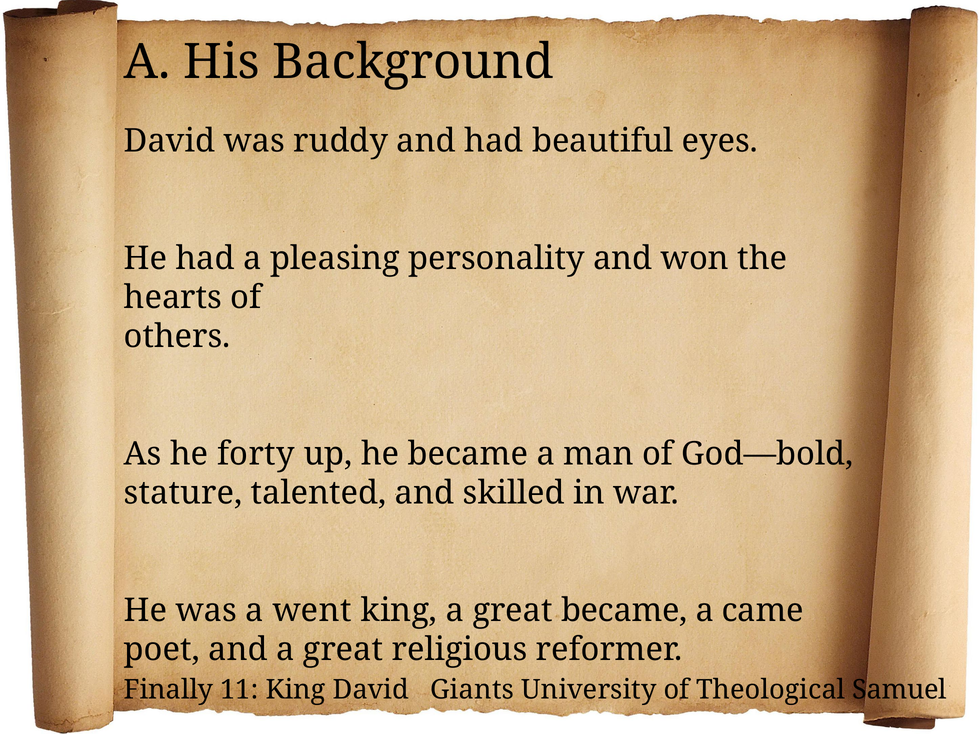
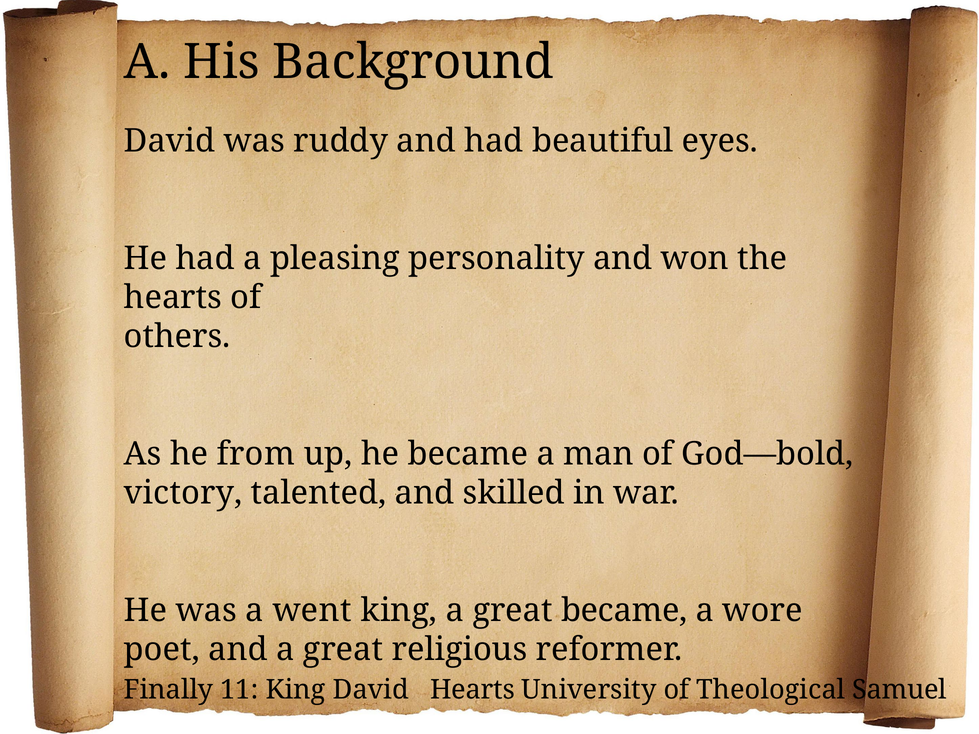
forty: forty -> from
stature: stature -> victory
came: came -> wore
David Giants: Giants -> Hearts
